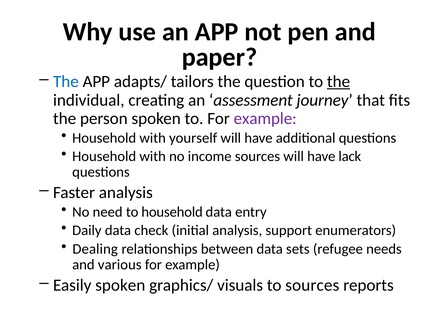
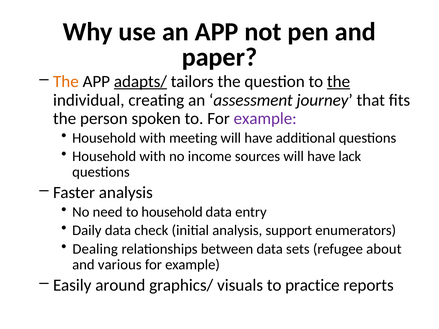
The at (66, 82) colour: blue -> orange
adapts/ underline: none -> present
yourself: yourself -> meeting
needs: needs -> about
Easily spoken: spoken -> around
to sources: sources -> practice
